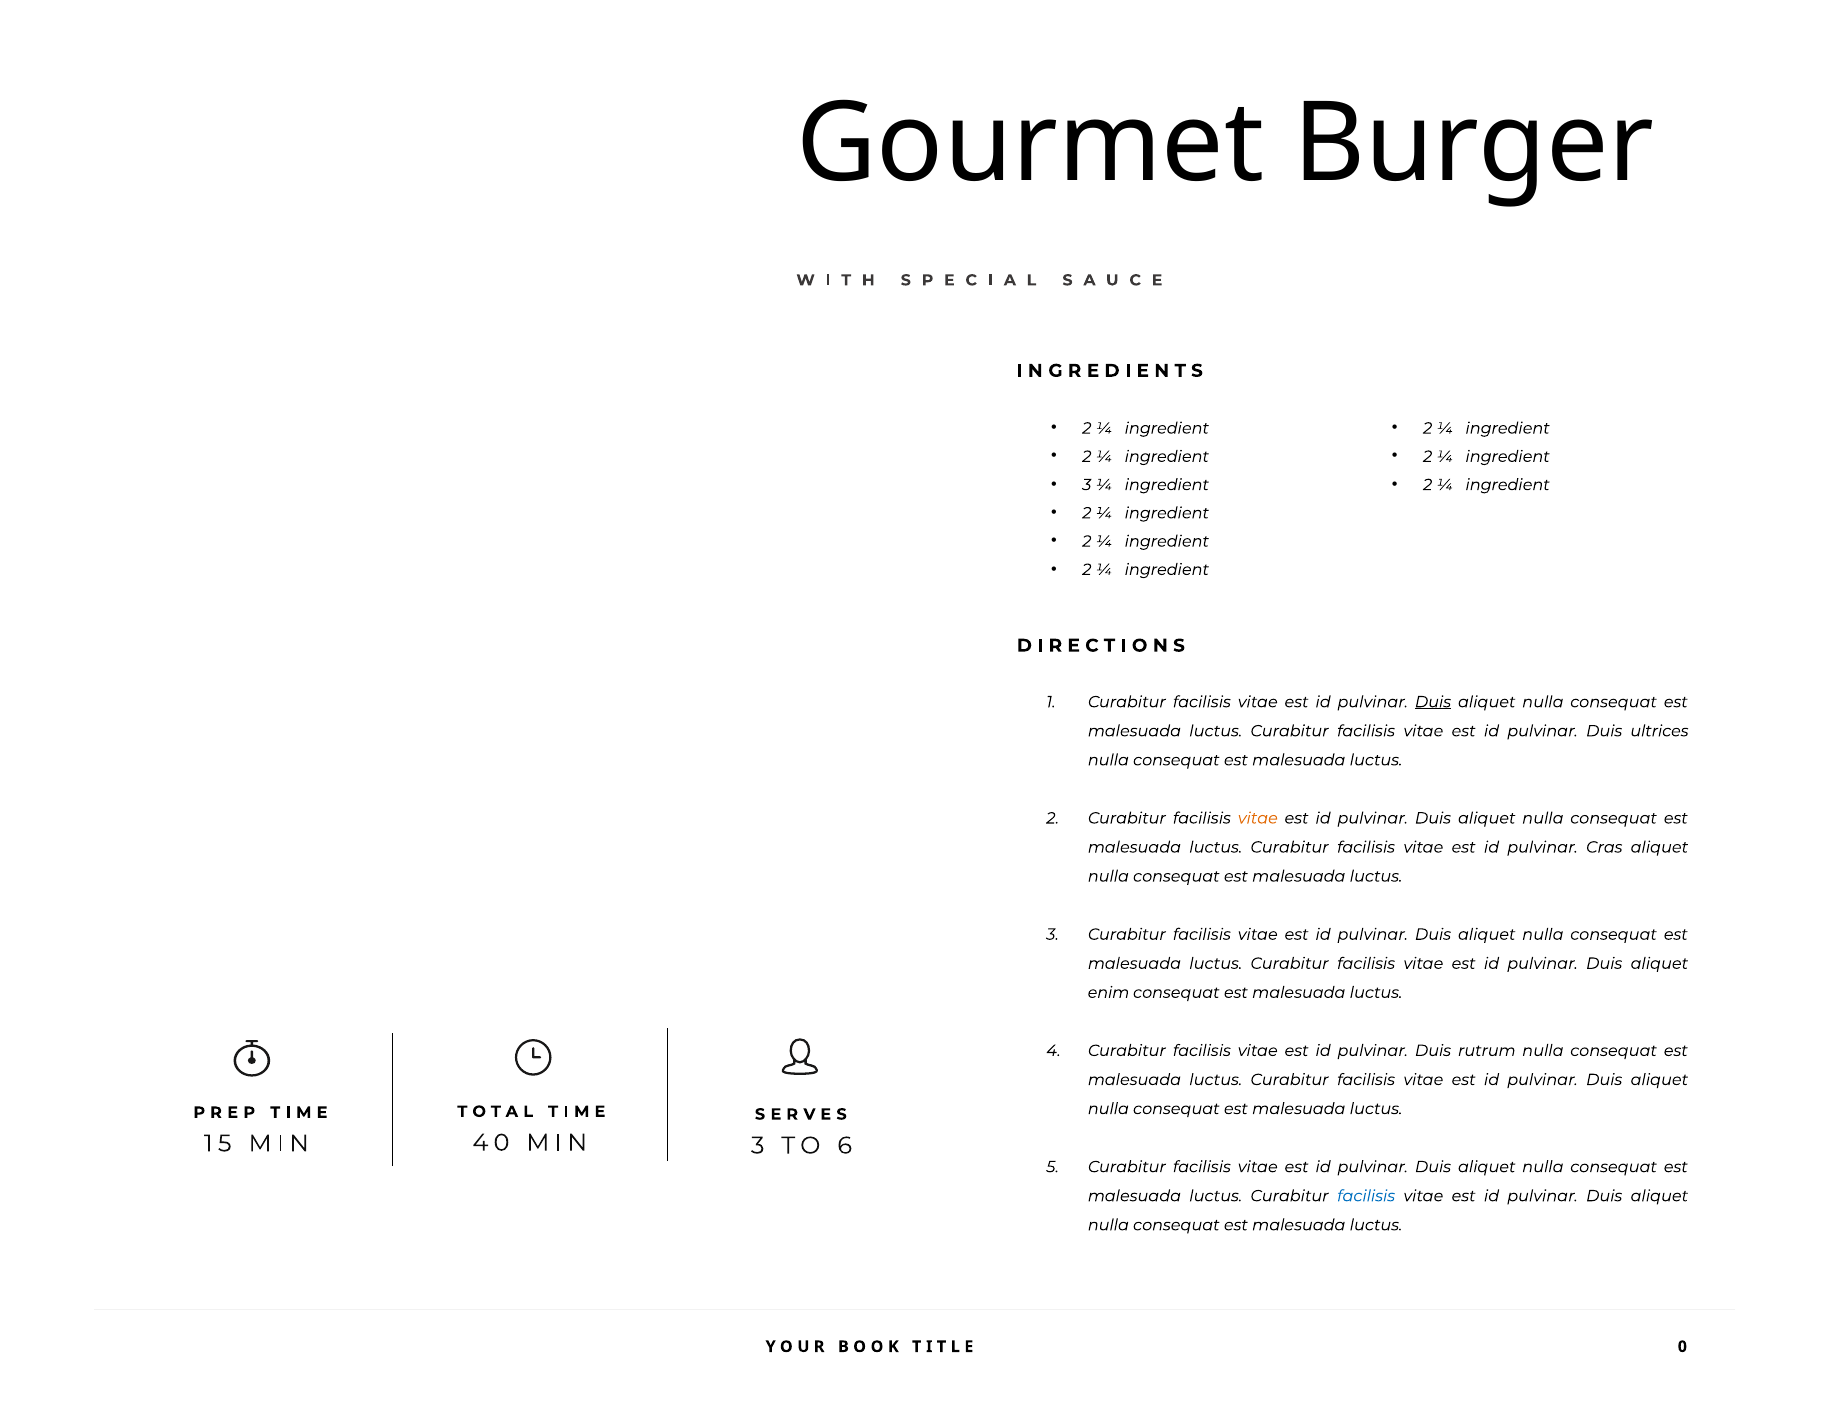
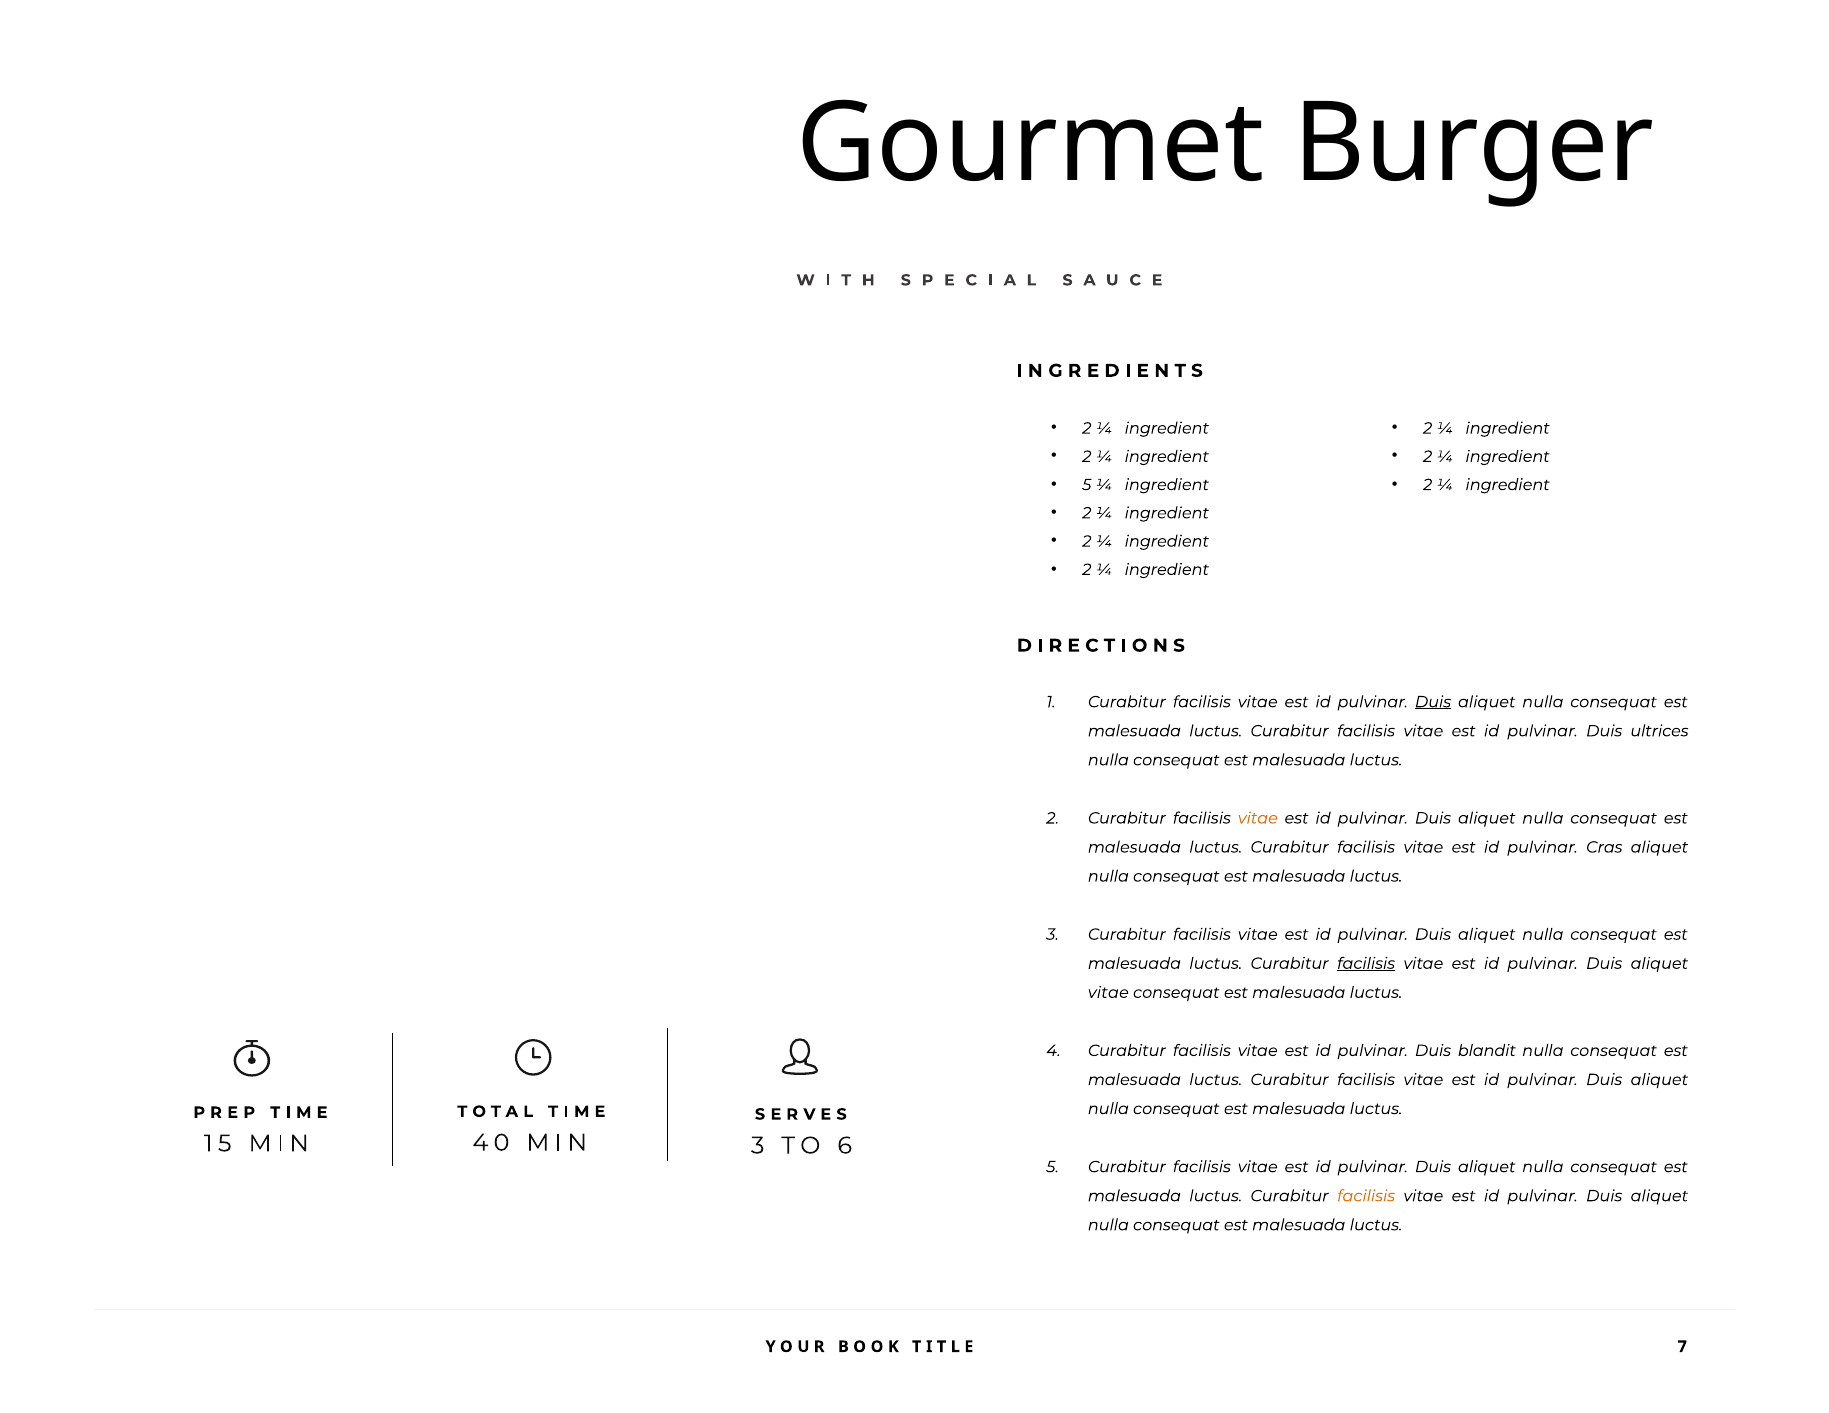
3 at (1087, 485): 3 -> 5
facilisis at (1366, 964) underline: none -> present
enim at (1108, 993): enim -> vitae
rutrum: rutrum -> blandit
facilisis at (1366, 1196) colour: blue -> orange
0: 0 -> 7
